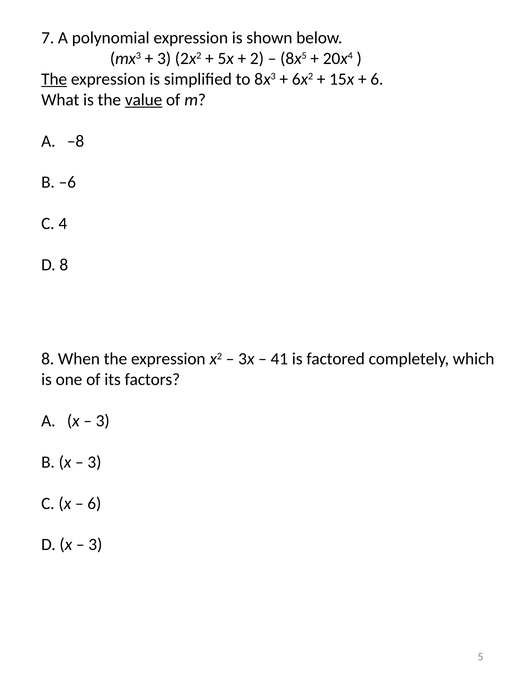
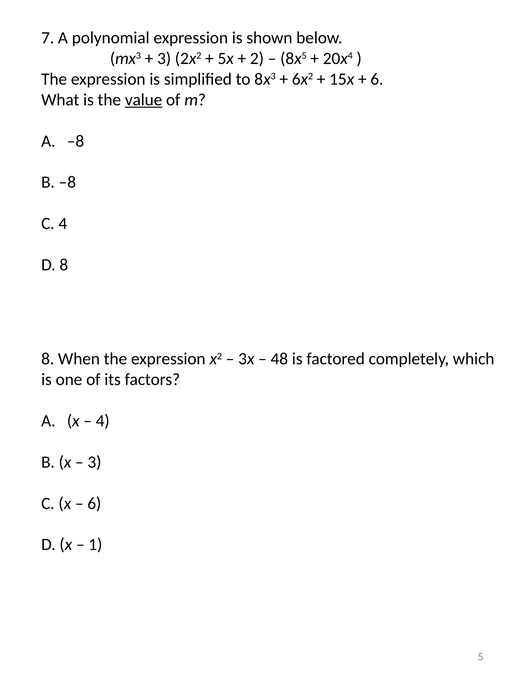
The at (54, 79) underline: present -> none
B –6: –6 -> –8
41: 41 -> 48
3 at (103, 421): 3 -> 4
3 at (95, 545): 3 -> 1
